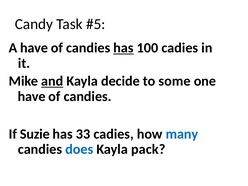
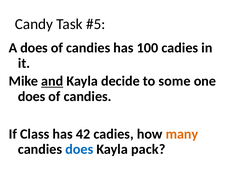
A have: have -> does
has at (123, 48) underline: present -> none
have at (32, 96): have -> does
Suzie: Suzie -> Class
33: 33 -> 42
many colour: blue -> orange
